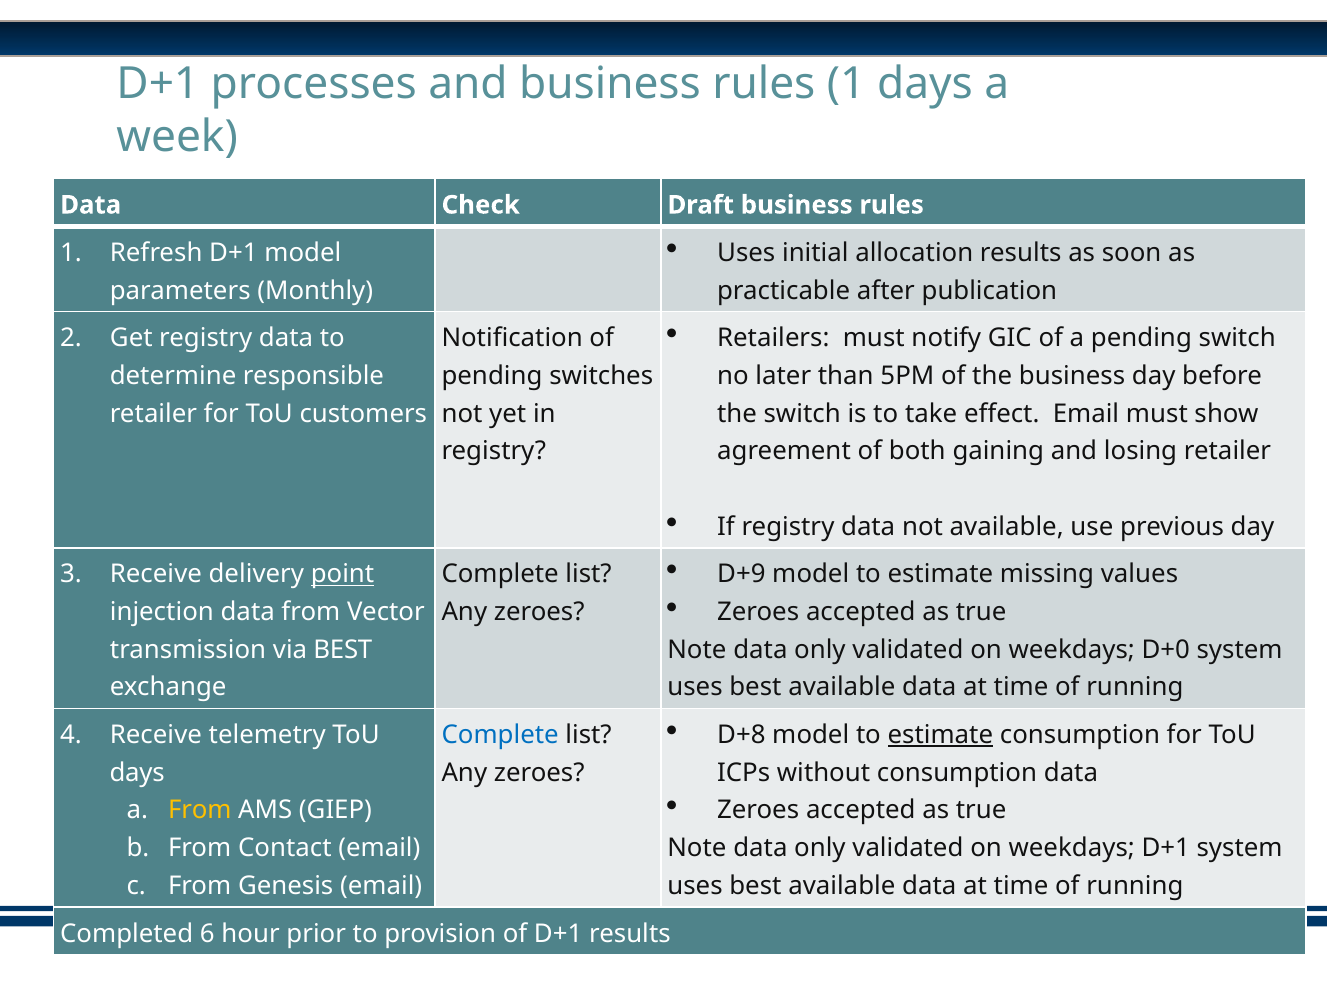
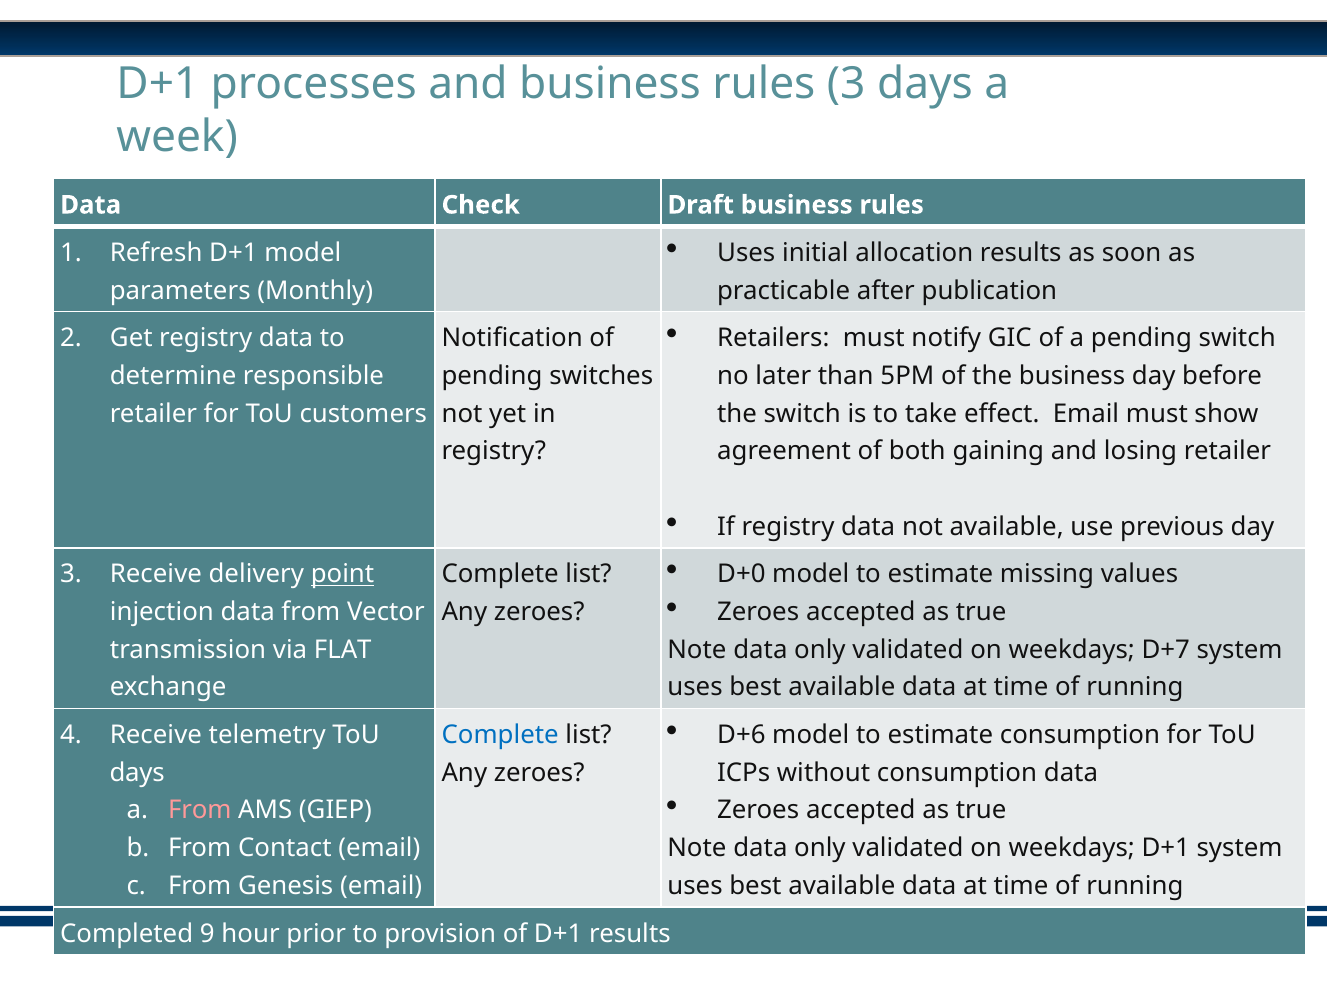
and business rules 1: 1 -> 3
D+9: D+9 -> D+0
via BEST: BEST -> FLAT
D+0: D+0 -> D+7
D+8: D+8 -> D+6
estimate at (940, 735) underline: present -> none
From at (200, 810) colour: yellow -> pink
6: 6 -> 9
